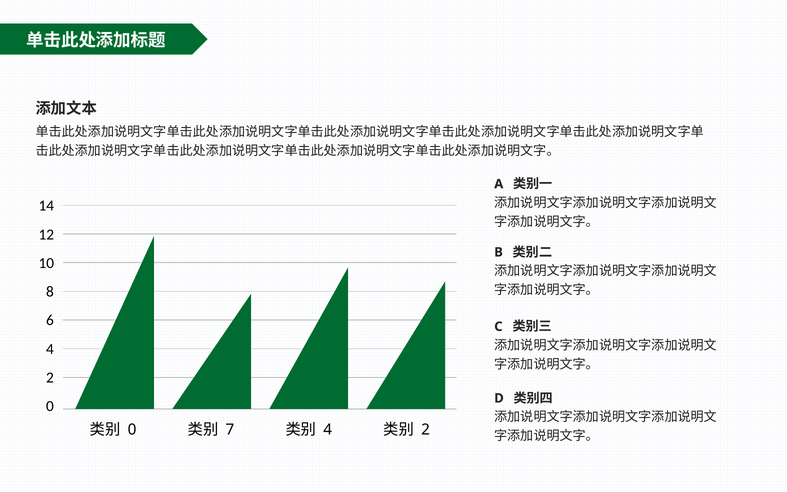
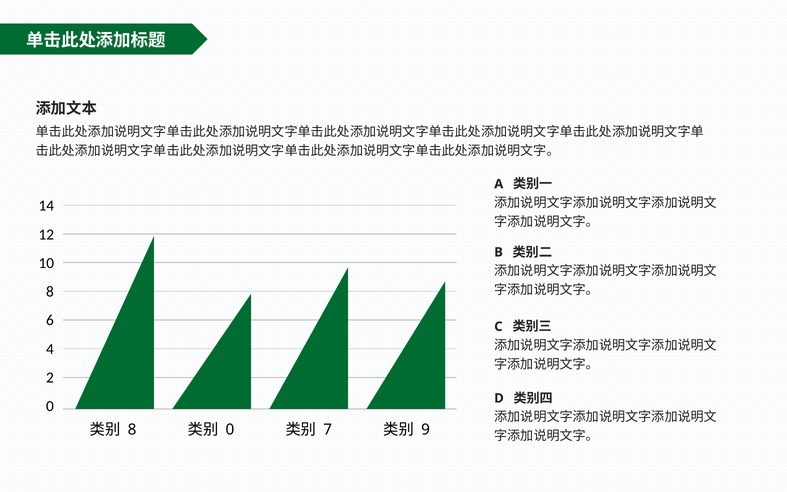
0 at (132, 430): 0 -> 8
7 at (230, 430): 7 -> 0
4 at (328, 430): 4 -> 7
2 at (426, 430): 2 -> 9
